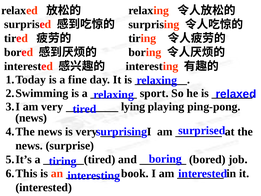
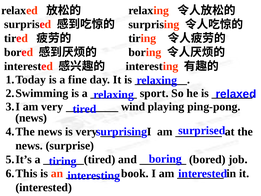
lying: lying -> wind
